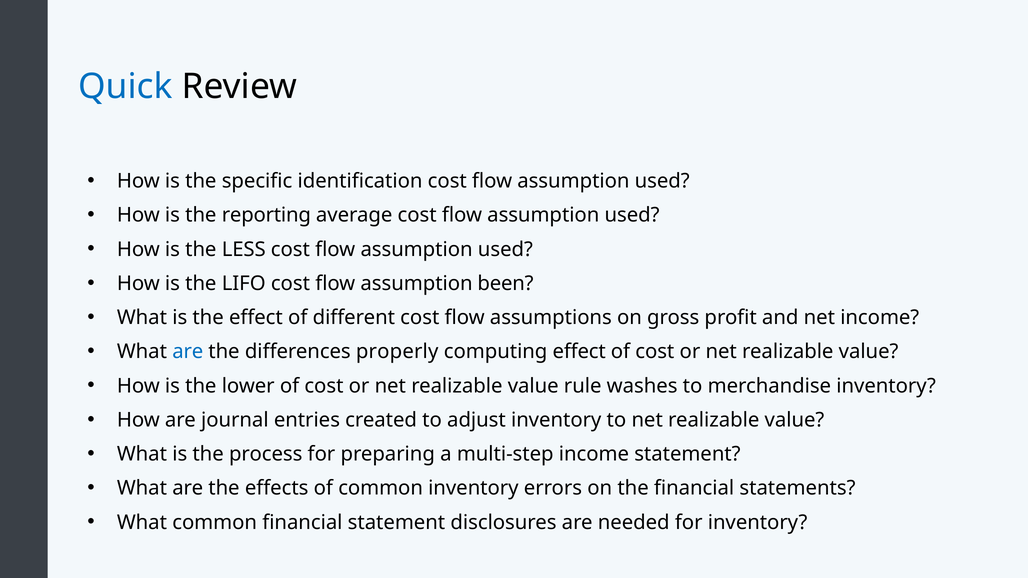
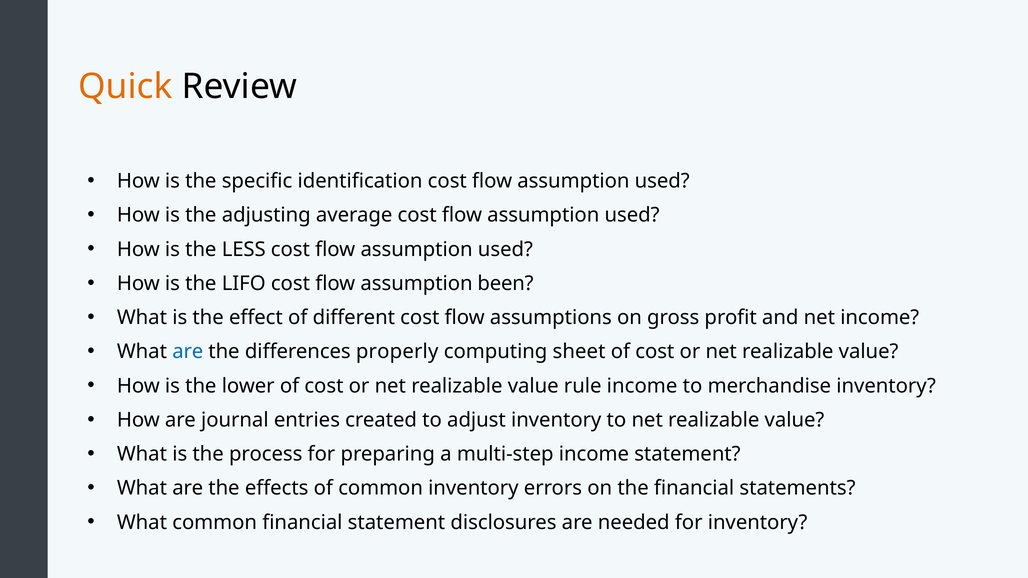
Quick colour: blue -> orange
reporting: reporting -> adjusting
computing effect: effect -> sheet
rule washes: washes -> income
